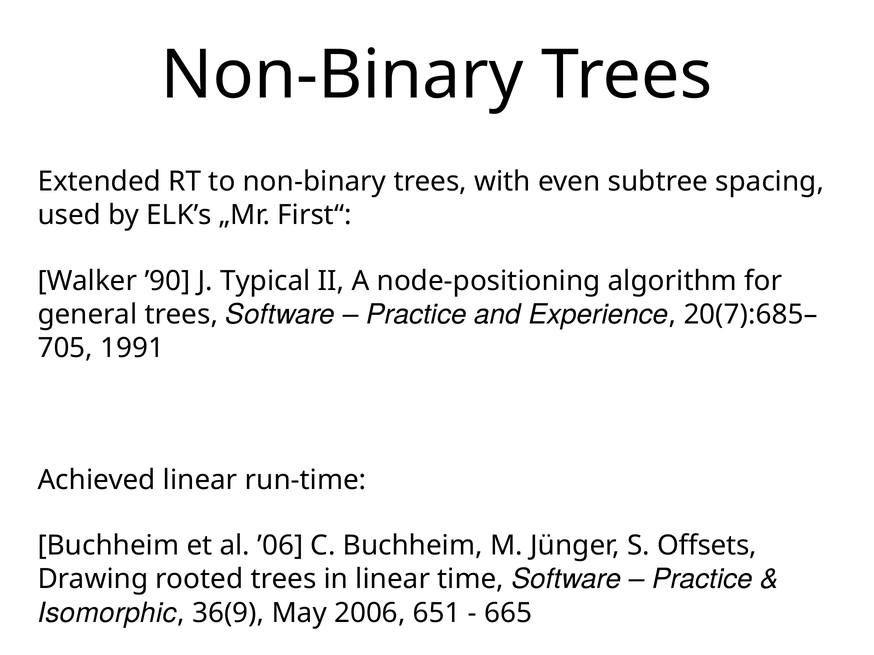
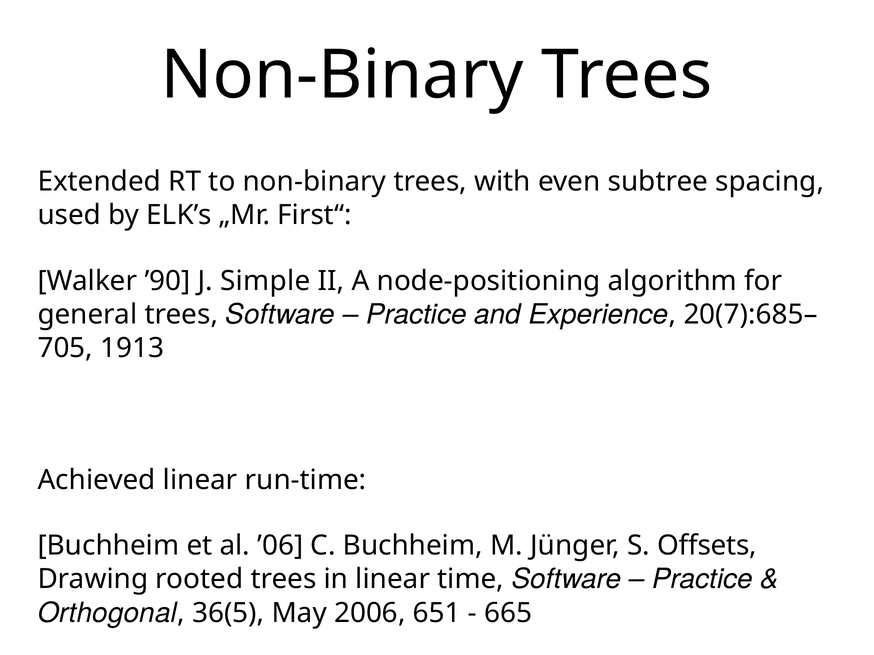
Typical: Typical -> Simple
1991: 1991 -> 1913
Isomorphic: Isomorphic -> Orthogonal
36(9: 36(9 -> 36(5
